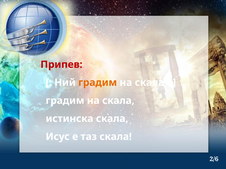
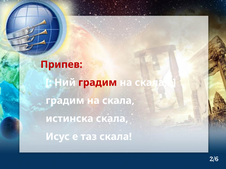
градим at (98, 83) colour: orange -> red
